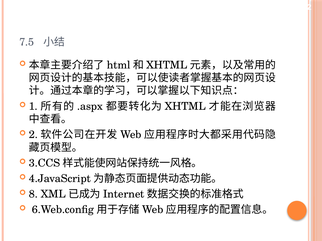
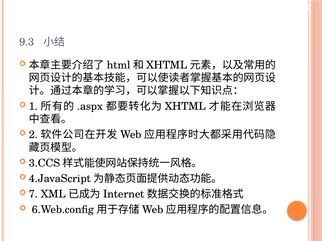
7.5: 7.5 -> 9.3
8: 8 -> 7
